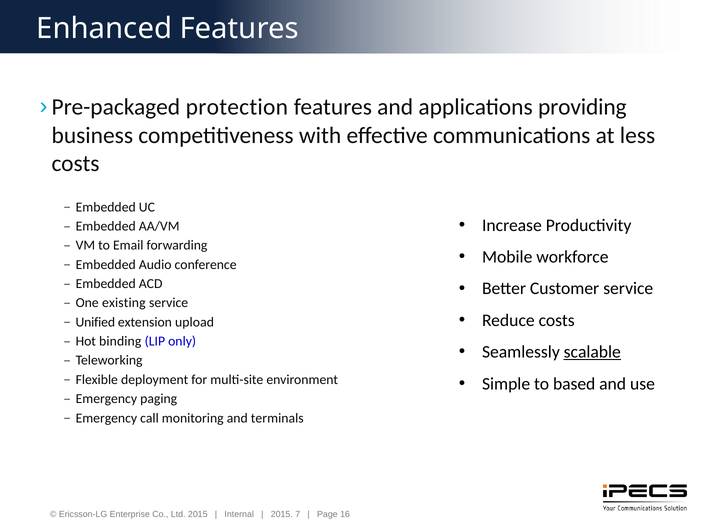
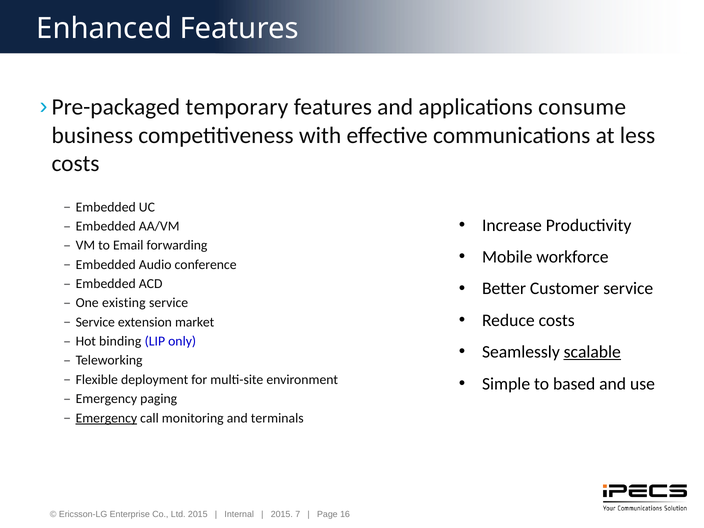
protection: protection -> temporary
providing: providing -> consume
Unified at (95, 322): Unified -> Service
upload: upload -> market
Emergency at (106, 418) underline: none -> present
